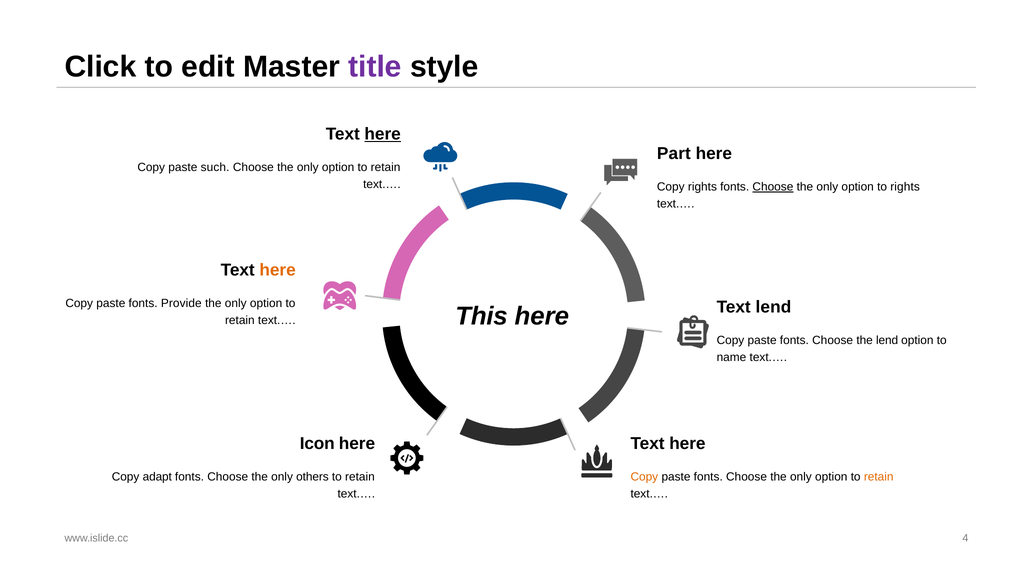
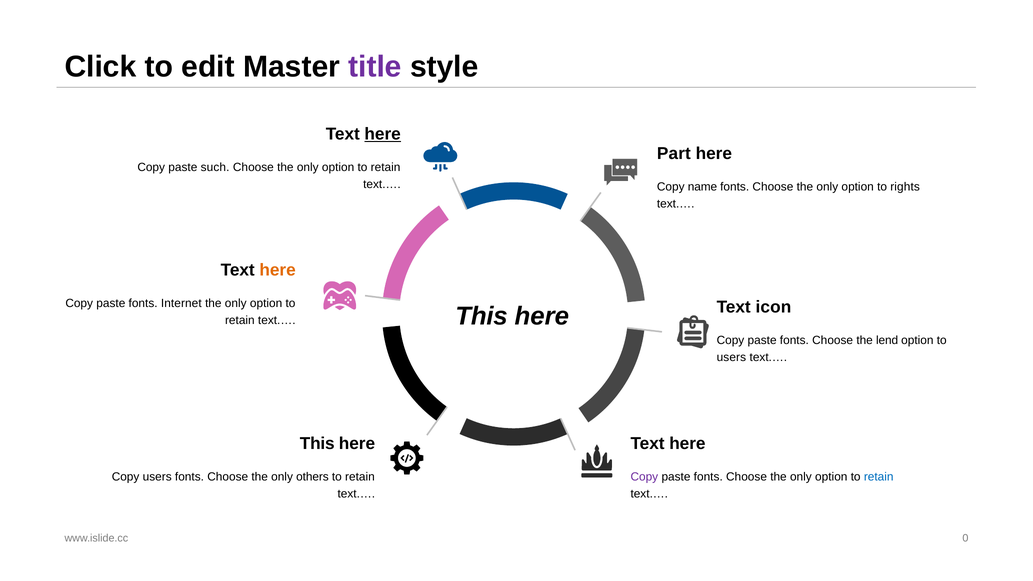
Copy rights: rights -> name
Choose at (773, 187) underline: present -> none
Provide: Provide -> Internet
Text lend: lend -> icon
name at (731, 357): name -> users
Icon at (317, 443): Icon -> This
Copy adapt: adapt -> users
Copy at (644, 477) colour: orange -> purple
retain at (879, 477) colour: orange -> blue
4: 4 -> 0
